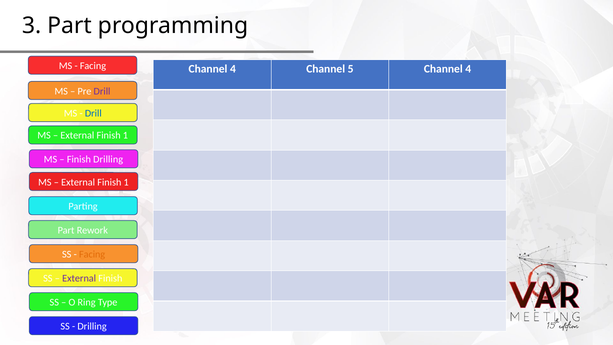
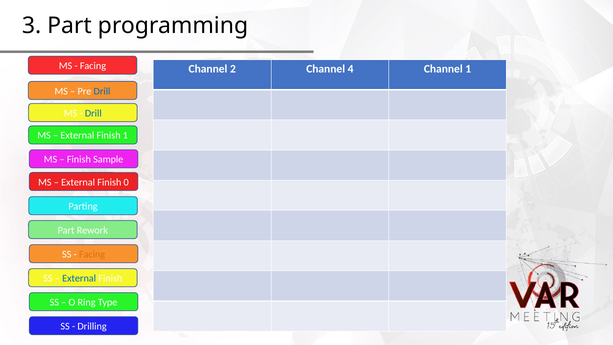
4 at (233, 69): 4 -> 2
5: 5 -> 4
4 at (468, 69): 4 -> 1
Drill at (102, 91) colour: purple -> blue
Finish Drilling: Drilling -> Sample
1 at (126, 182): 1 -> 0
External at (79, 278) colour: purple -> blue
